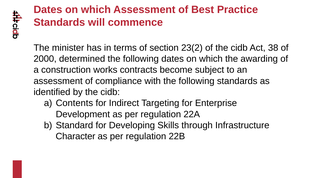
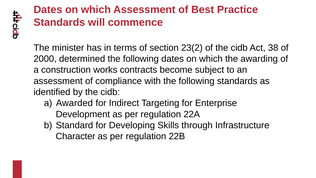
Contents: Contents -> Awarded
